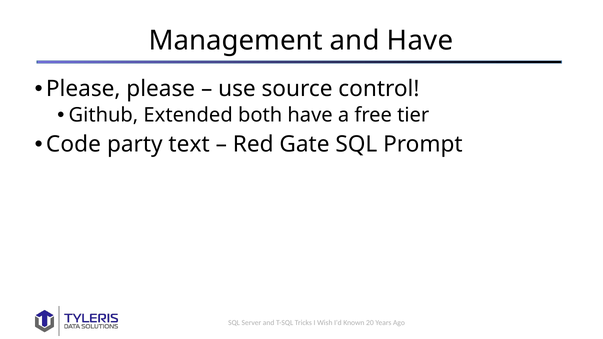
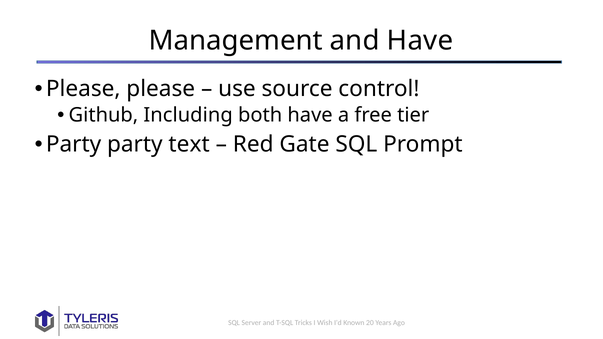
Extended: Extended -> Including
Code at (73, 145): Code -> Party
